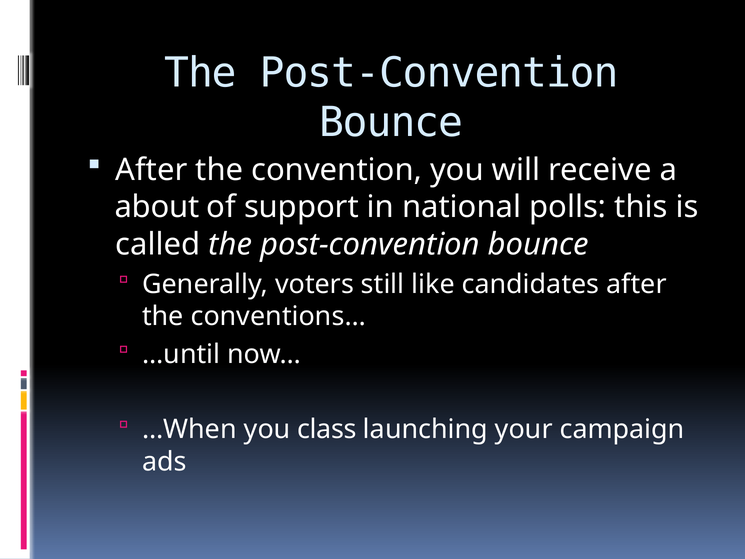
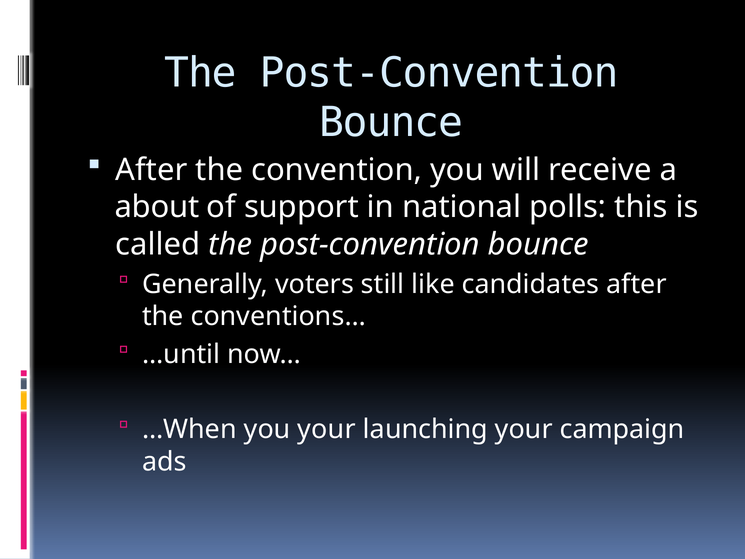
you class: class -> your
